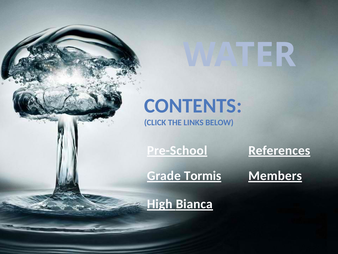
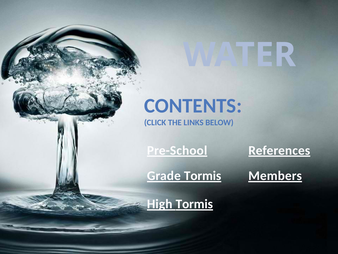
High Bianca: Bianca -> Tormis
